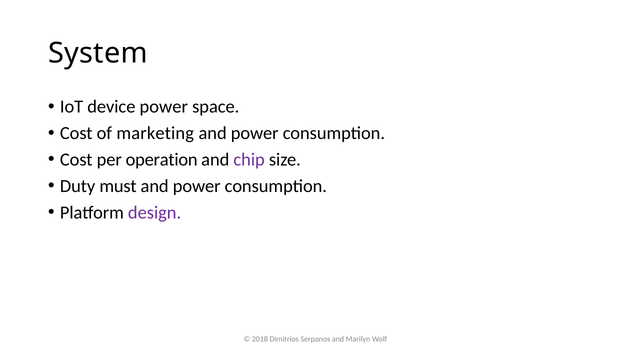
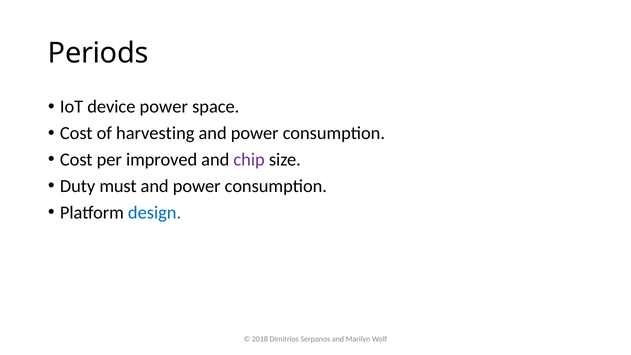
System: System -> Periods
marketing: marketing -> harvesting
operation: operation -> improved
design colour: purple -> blue
